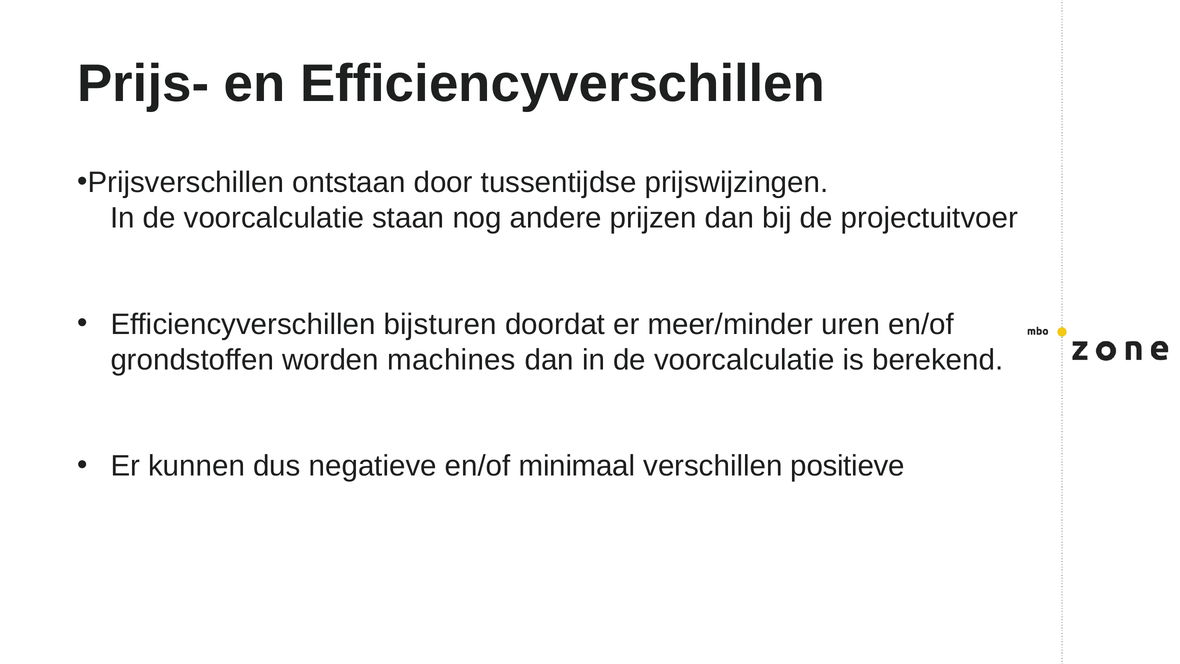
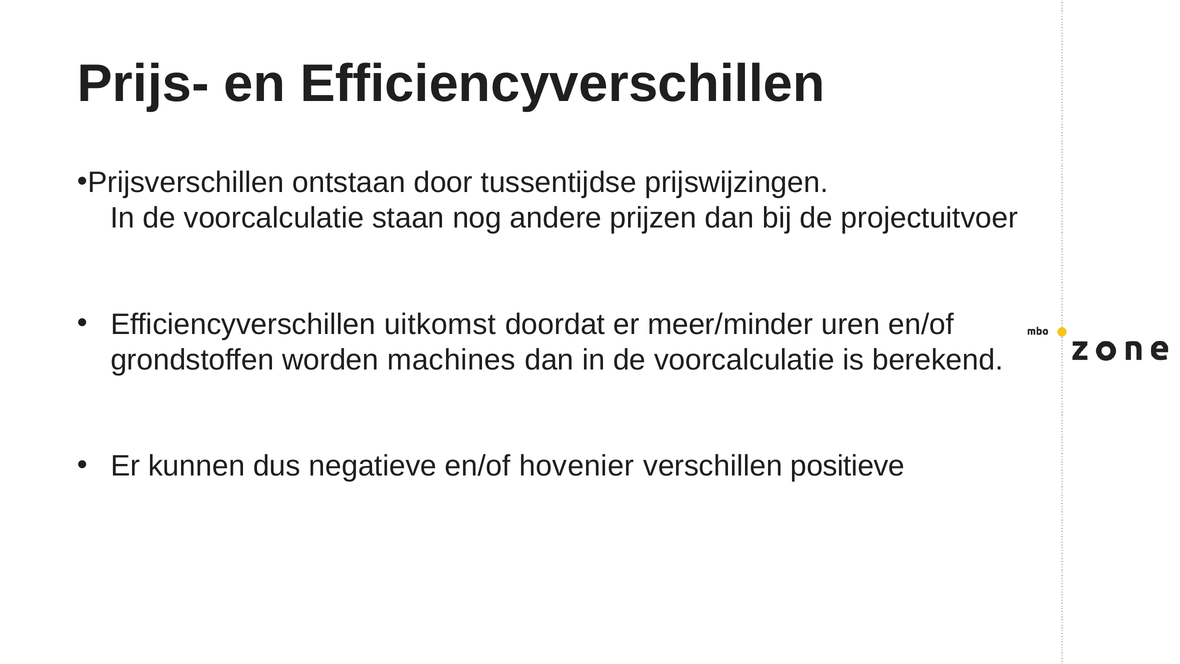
bijsturen: bijsturen -> uitkomst
minimaal: minimaal -> hovenier
